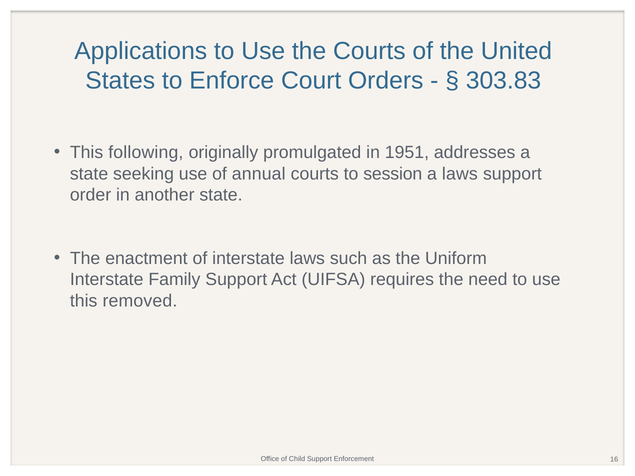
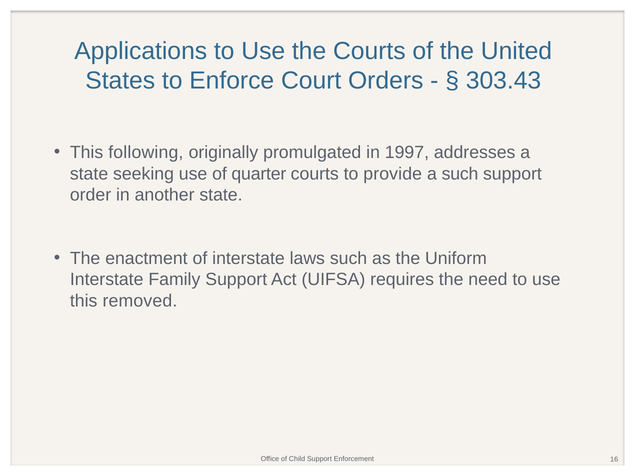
303.83: 303.83 -> 303.43
1951: 1951 -> 1997
annual: annual -> quarter
session: session -> provide
a laws: laws -> such
